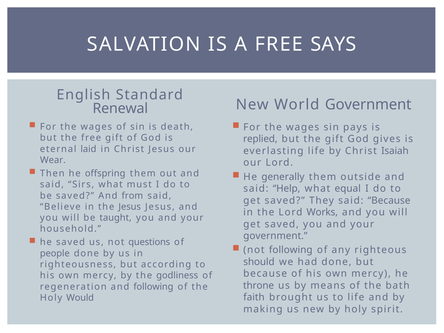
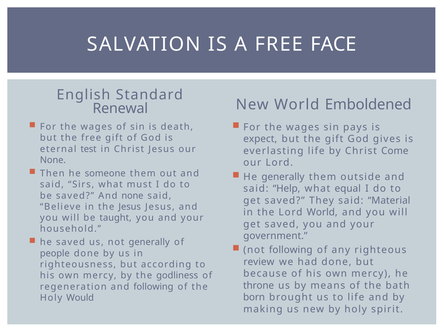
SAYS: SAYS -> FACE
World Government: Government -> Emboldened
replied: replied -> expect
laid: laid -> test
Isaiah: Isaiah -> Come
Wear at (53, 160): Wear -> None
offspring: offspring -> someone
And from: from -> none
said Because: Because -> Material
Lord Works: Works -> World
not questions: questions -> generally
should: should -> review
faith: faith -> born
